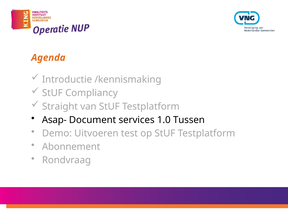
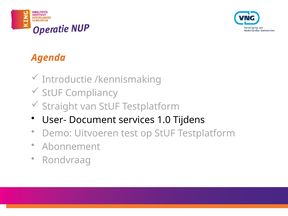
Asap-: Asap- -> User-
Tussen: Tussen -> Tijdens
